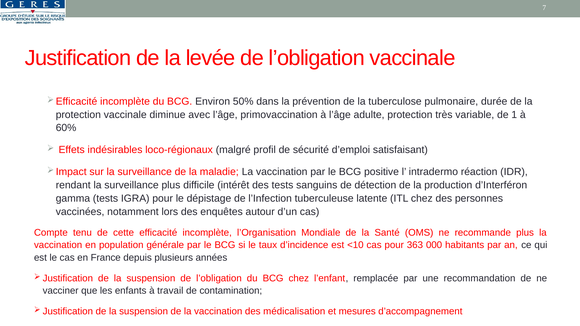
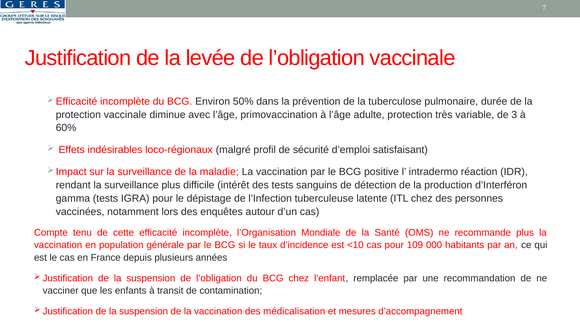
1: 1 -> 3
363: 363 -> 109
travail: travail -> transit
